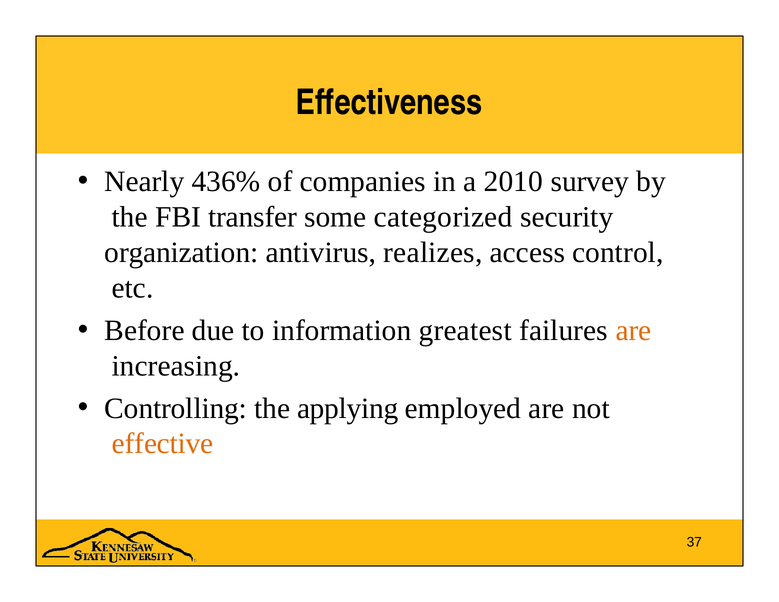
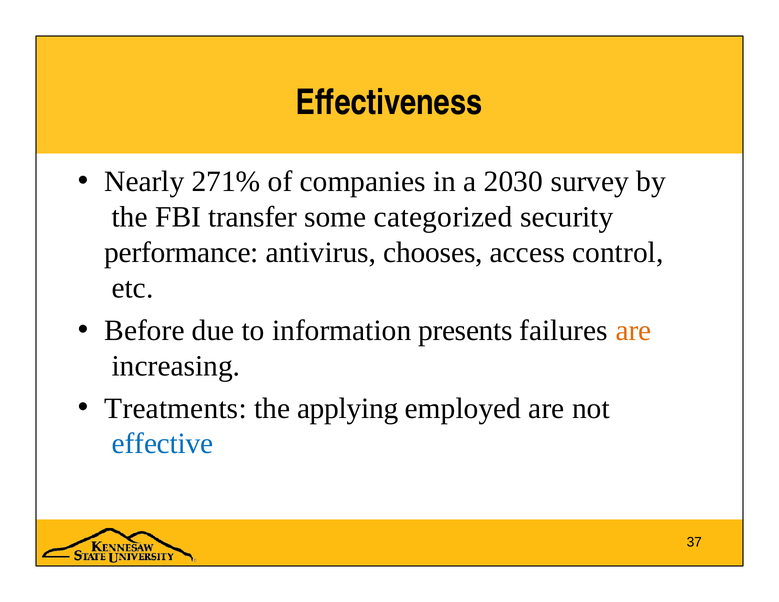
436%: 436% -> 271%
2010: 2010 -> 2030
organization: organization -> performance
realizes: realizes -> chooses
greatest: greatest -> presents
Controlling: Controlling -> Treatments
effective colour: orange -> blue
